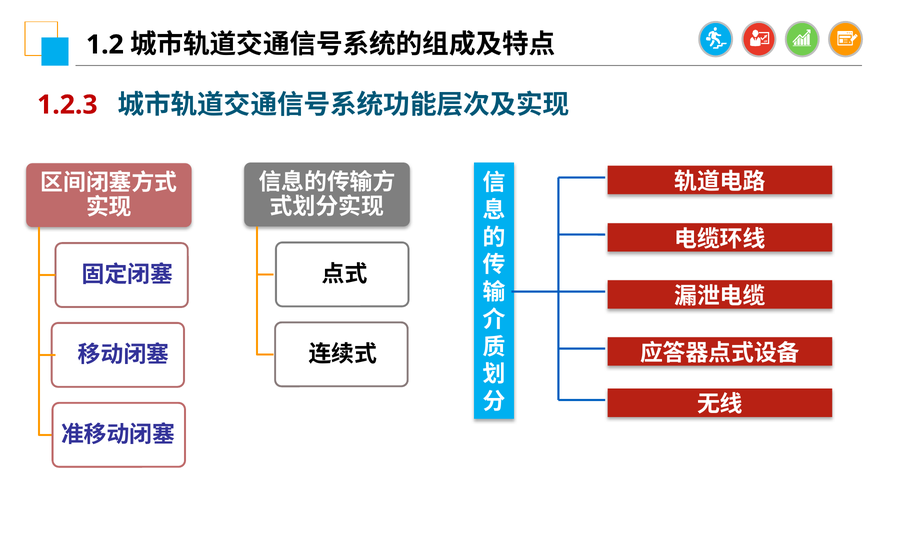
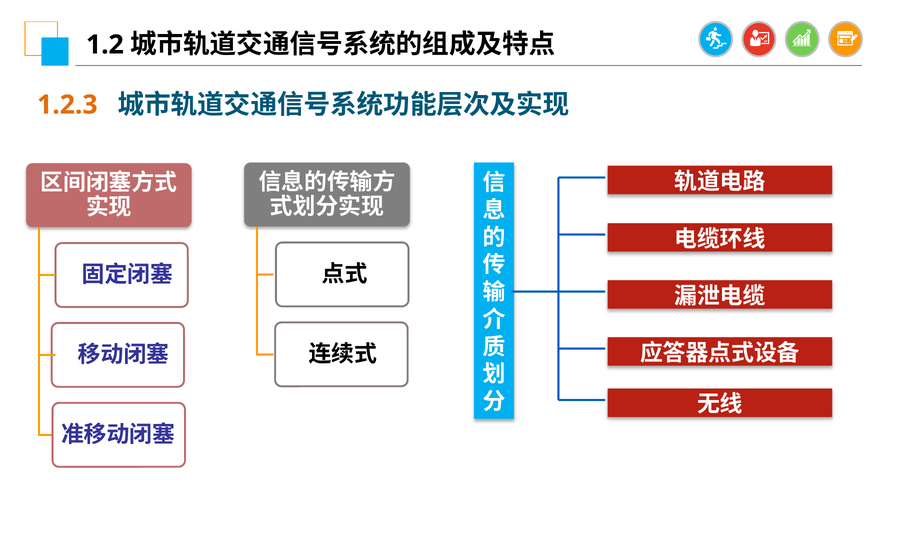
1.2.3 colour: red -> orange
